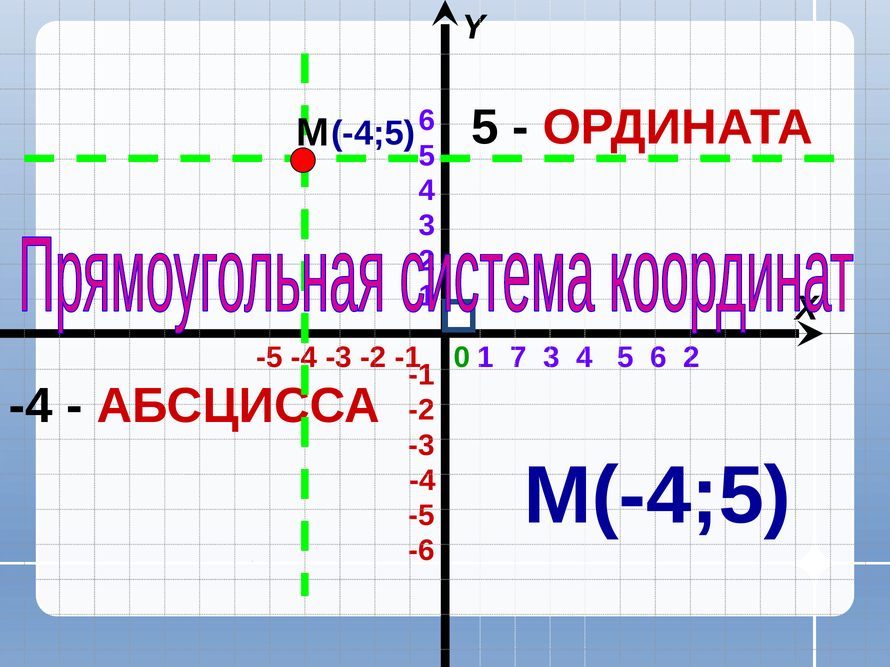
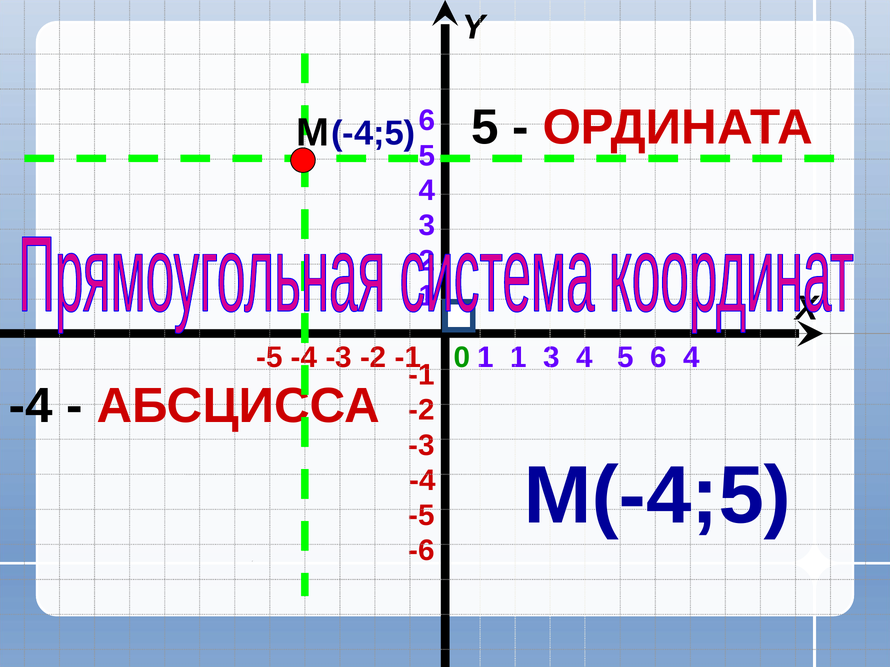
1 7: 7 -> 1
6 2: 2 -> 4
